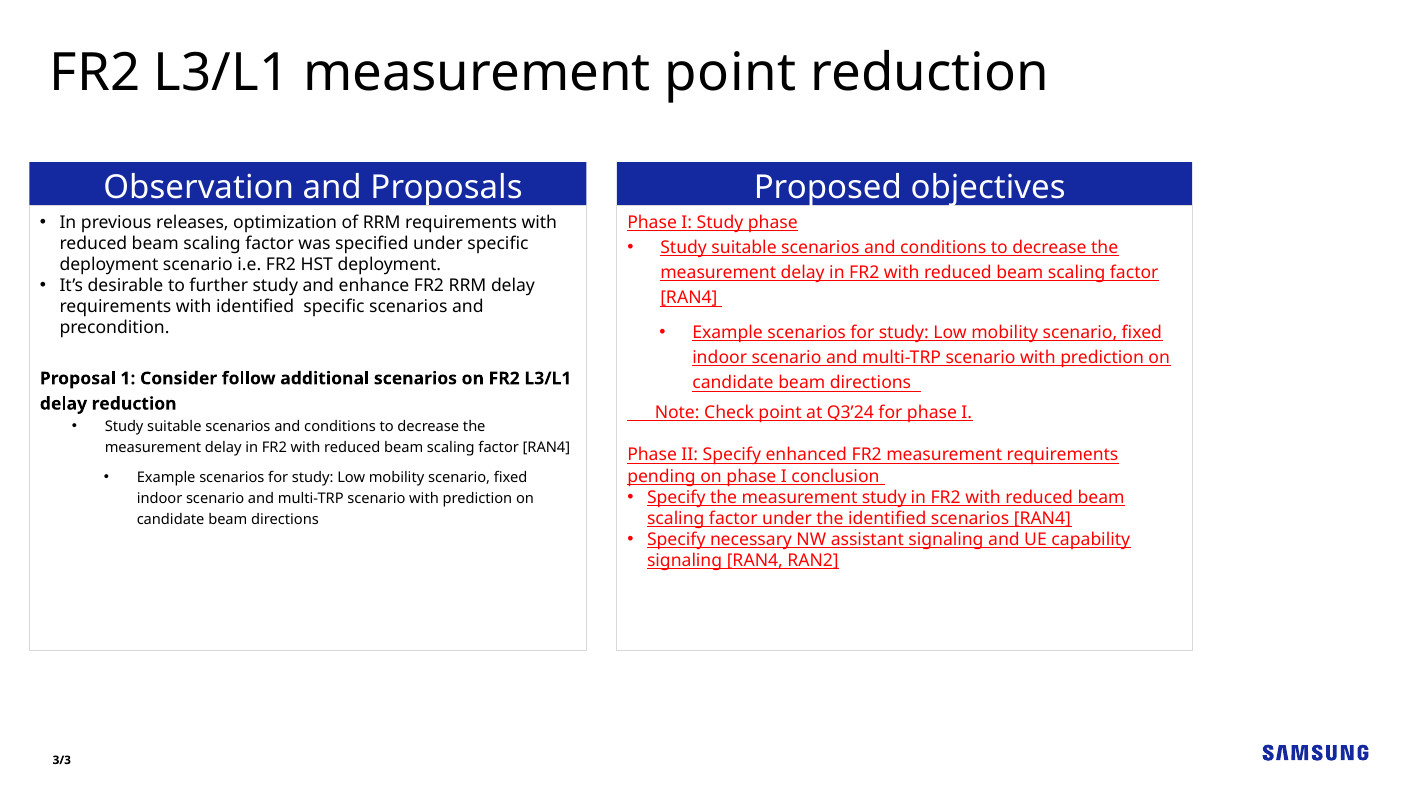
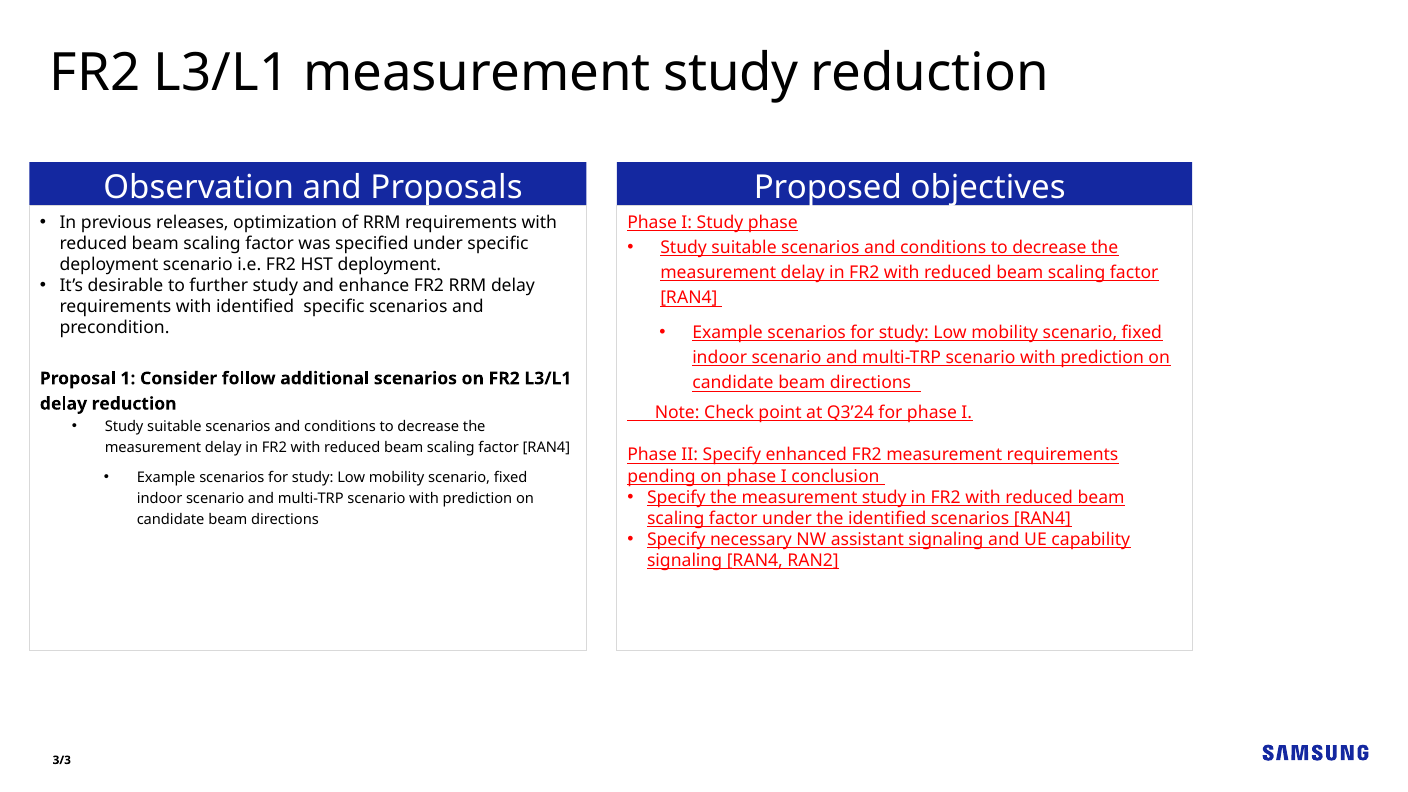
L3/L1 measurement point: point -> study
